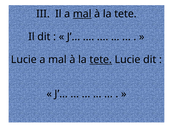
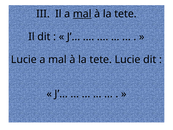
tete at (101, 59) underline: present -> none
